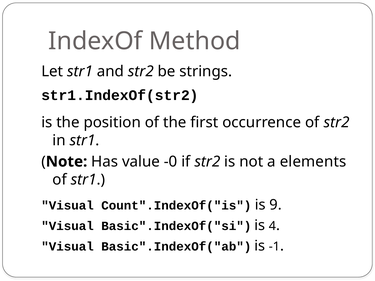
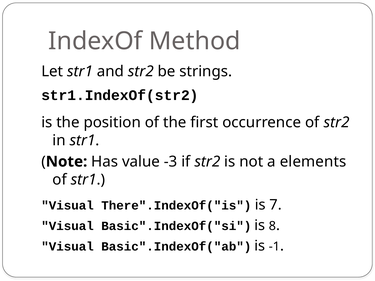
-0: -0 -> -3
Count".IndexOf("is: Count".IndexOf("is -> There".IndexOf("is
9: 9 -> 7
4: 4 -> 8
